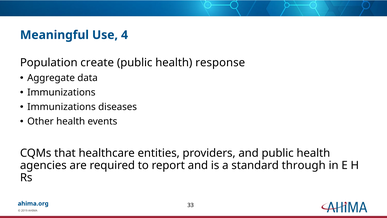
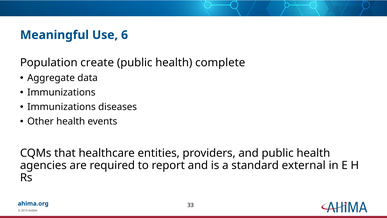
4: 4 -> 6
response: response -> complete
through: through -> external
